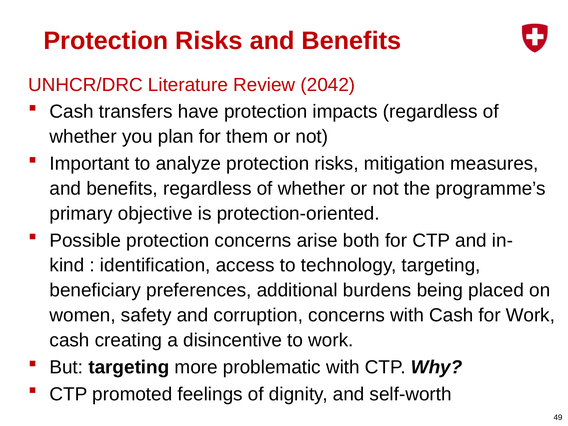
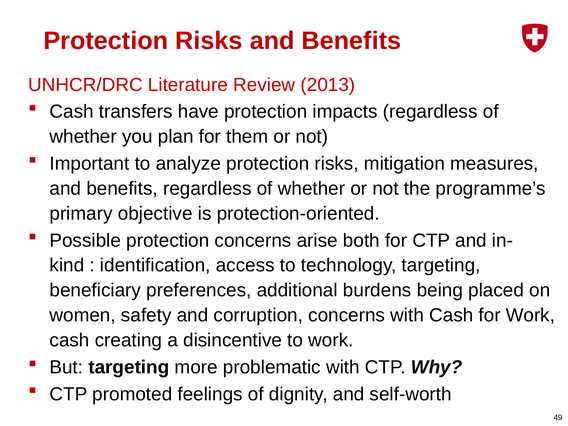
2042: 2042 -> 2013
